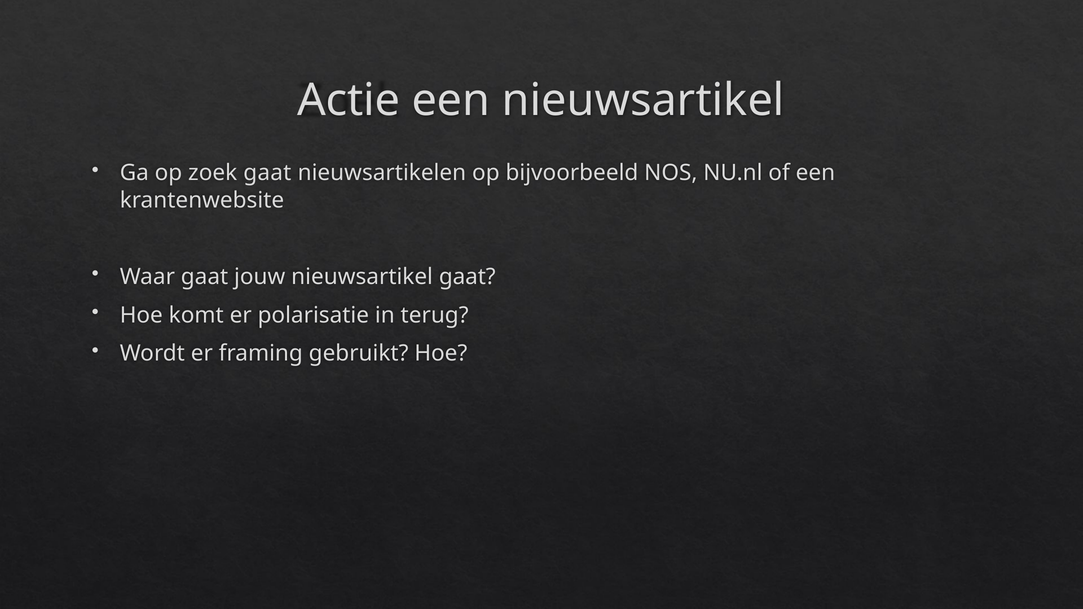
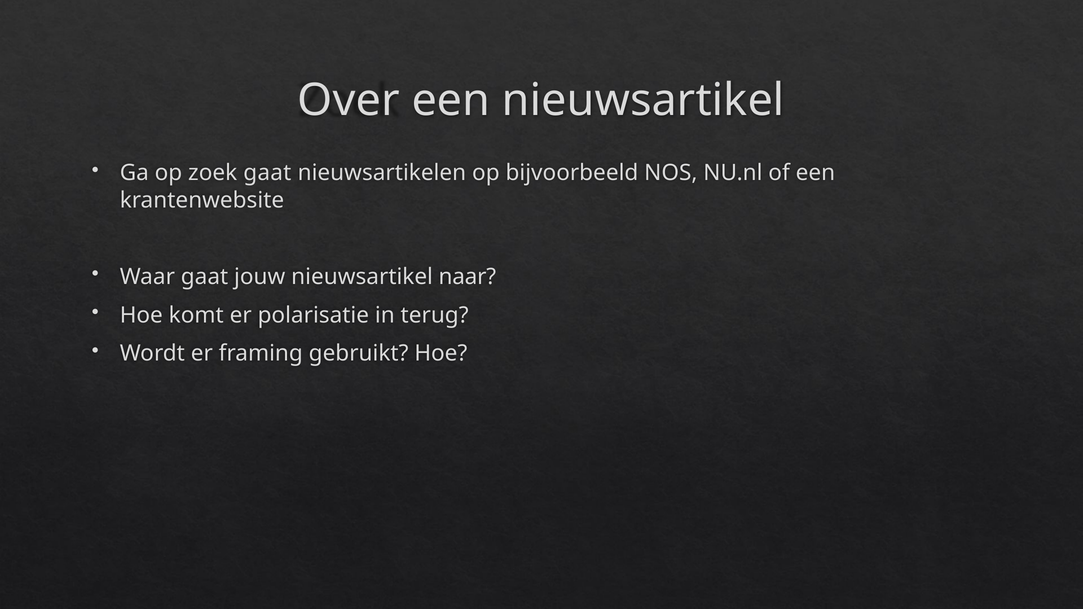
Actie: Actie -> Over
nieuwsartikel gaat: gaat -> naar
